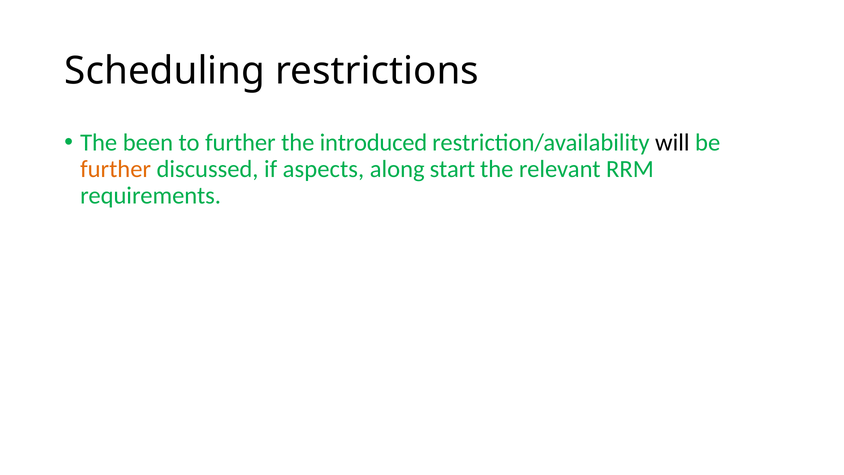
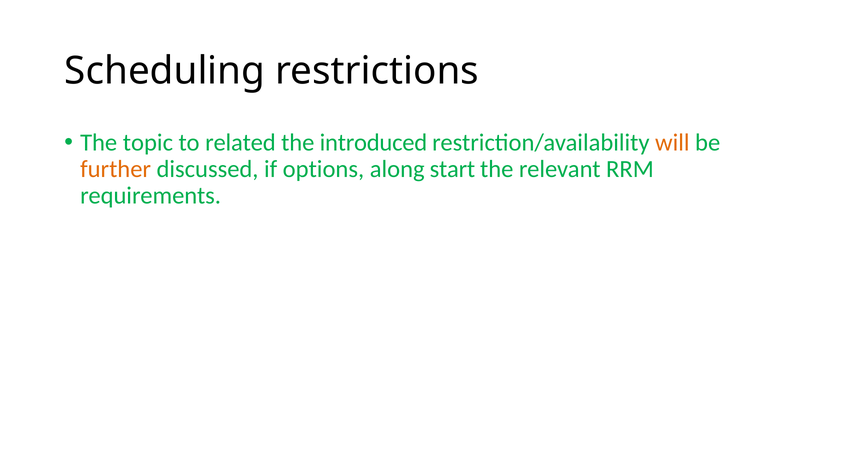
been: been -> topic
to further: further -> related
will colour: black -> orange
aspects: aspects -> options
